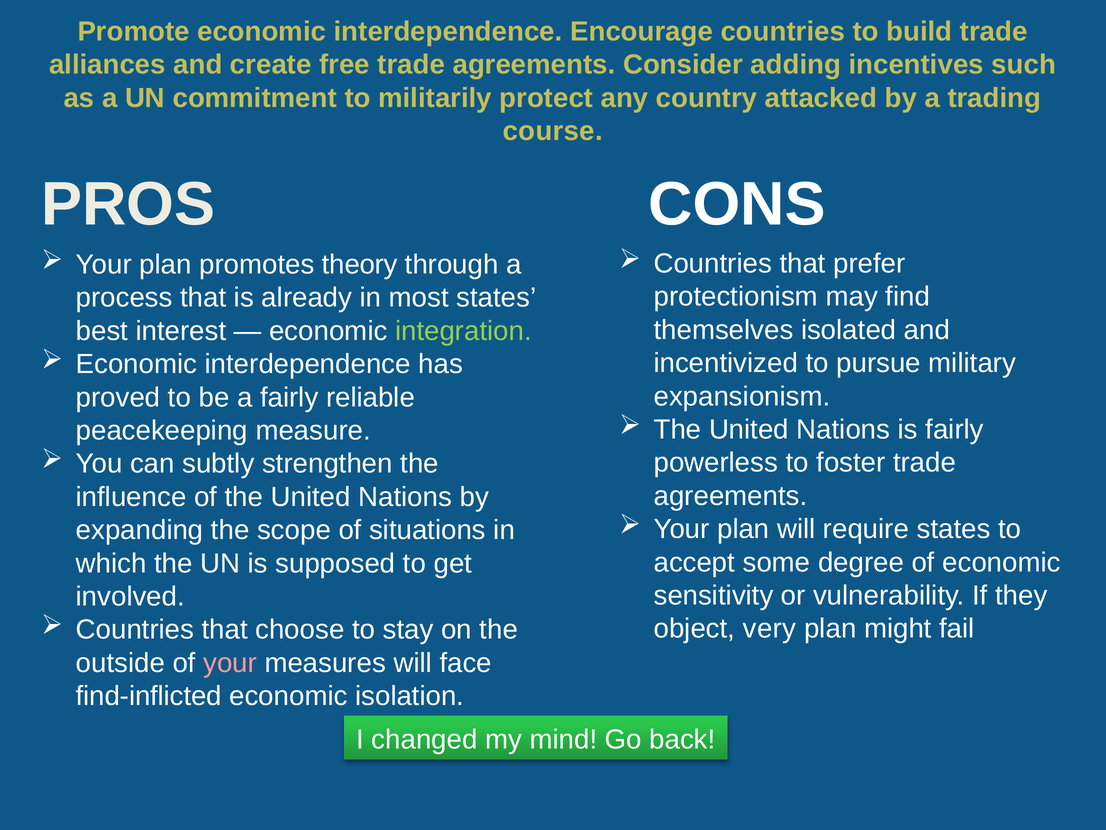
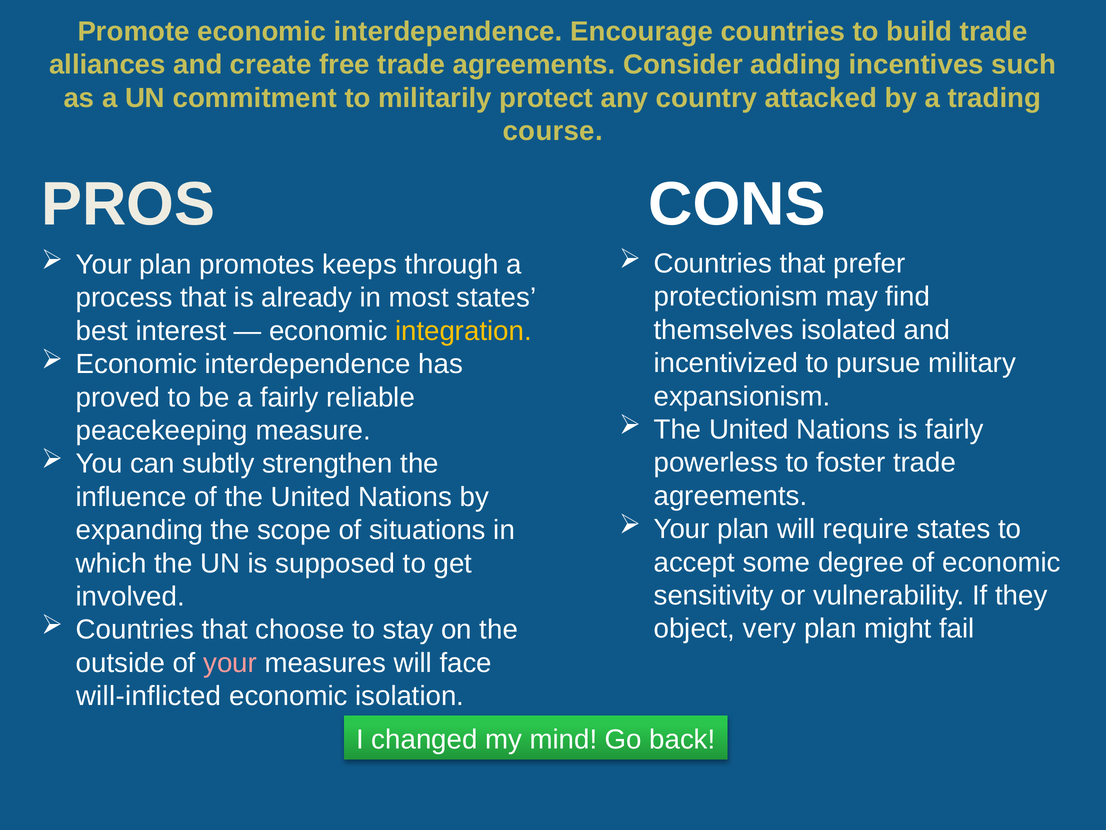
theory: theory -> keeps
integration colour: light green -> yellow
find-inflicted: find-inflicted -> will-inflicted
